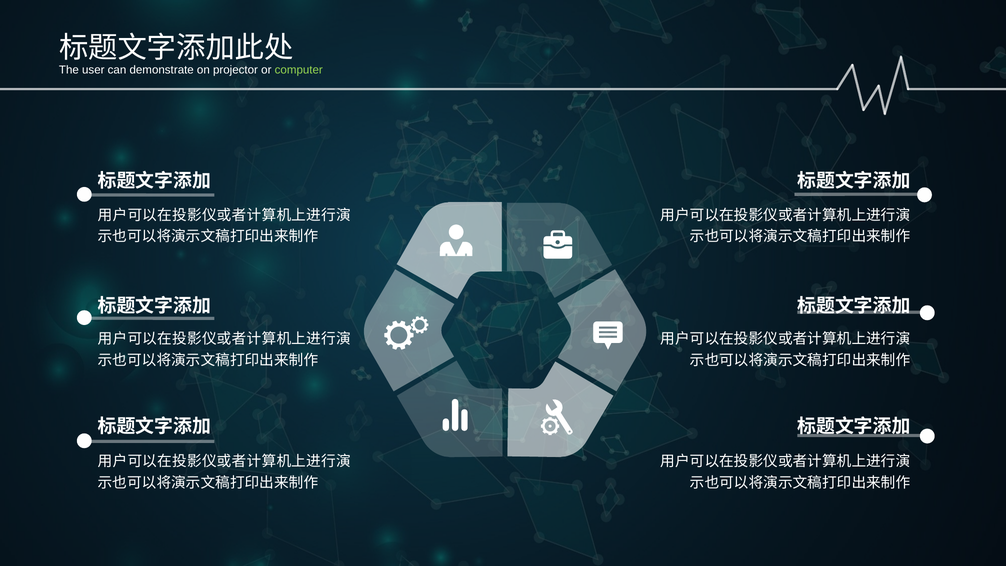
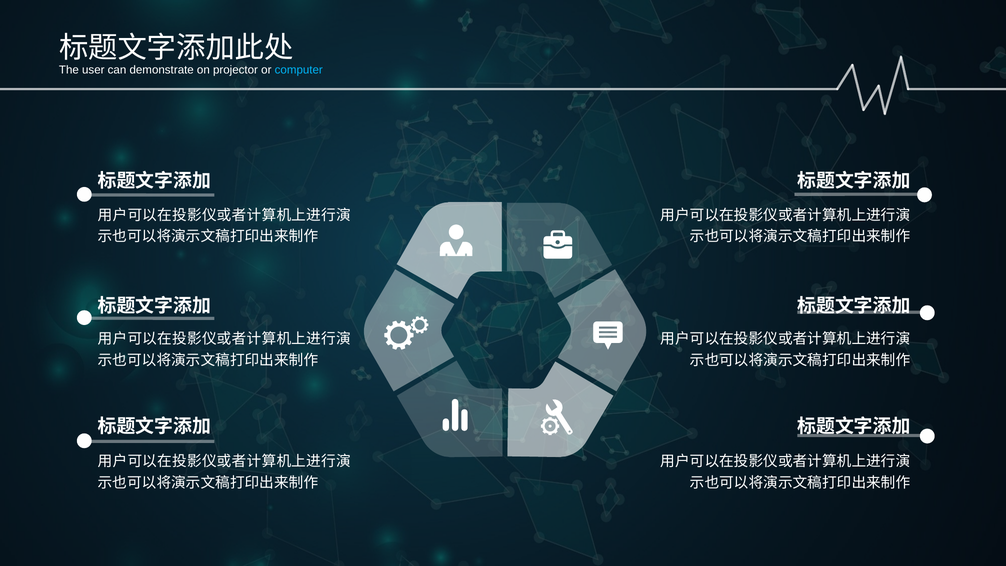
computer colour: light green -> light blue
